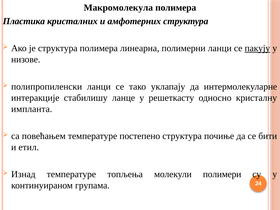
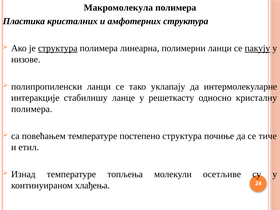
структура at (58, 48) underline: none -> present
импланта at (32, 109): импланта -> полимера
бити: бити -> тиче
полимери: полимери -> осетљиве
групама: групама -> хлађења
